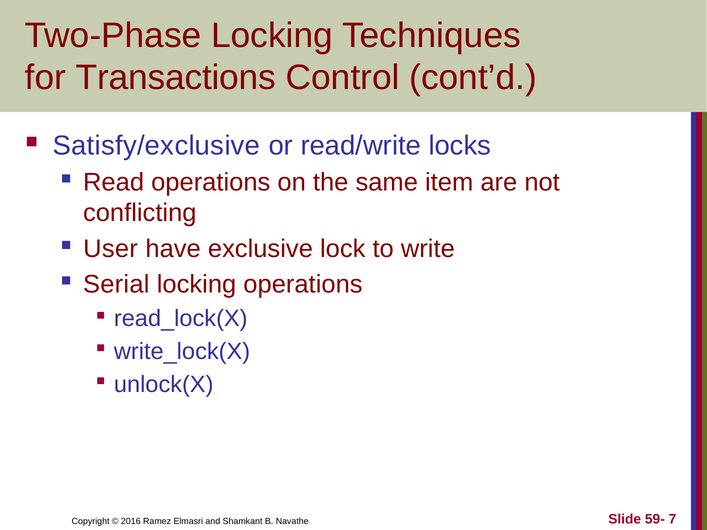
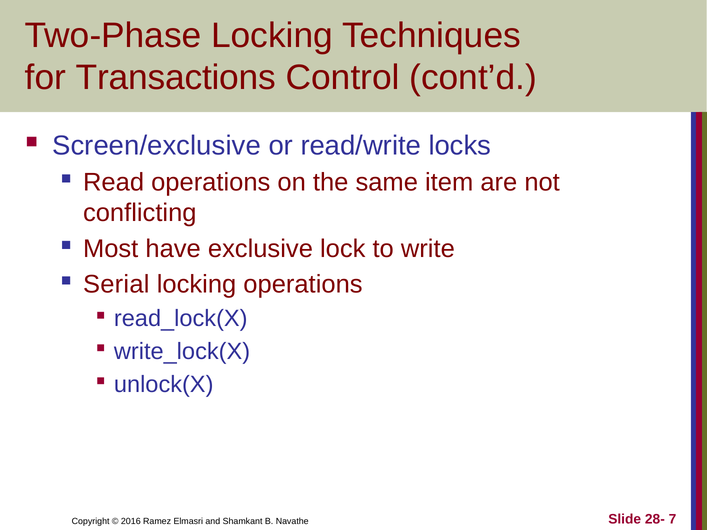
Satisfy/exclusive: Satisfy/exclusive -> Screen/exclusive
User: User -> Most
59-: 59- -> 28-
